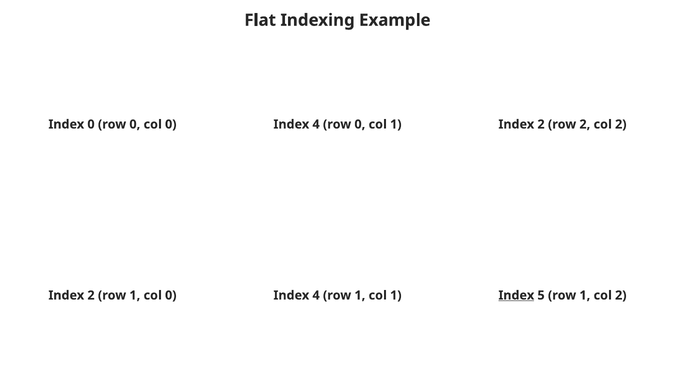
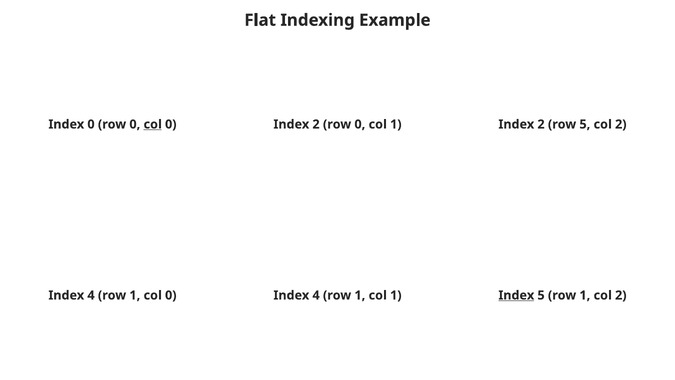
col at (153, 124) underline: none -> present
4 at (316, 124): 4 -> 2
row 2: 2 -> 5
2 at (91, 295): 2 -> 4
